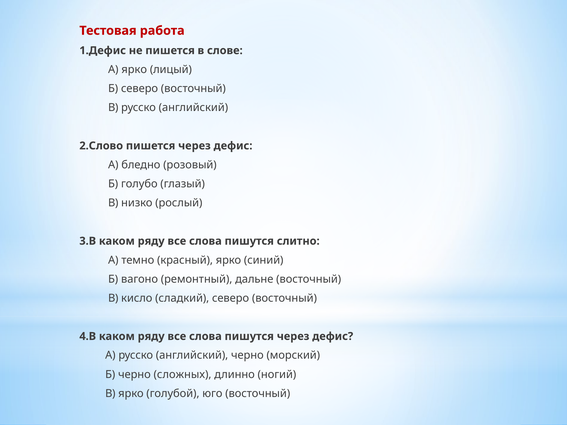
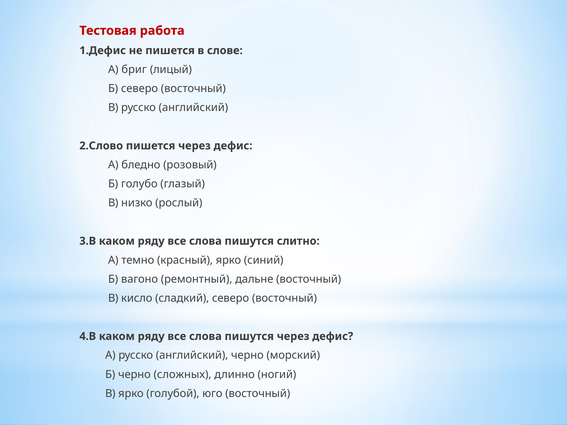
А ярко: ярко -> бриг
